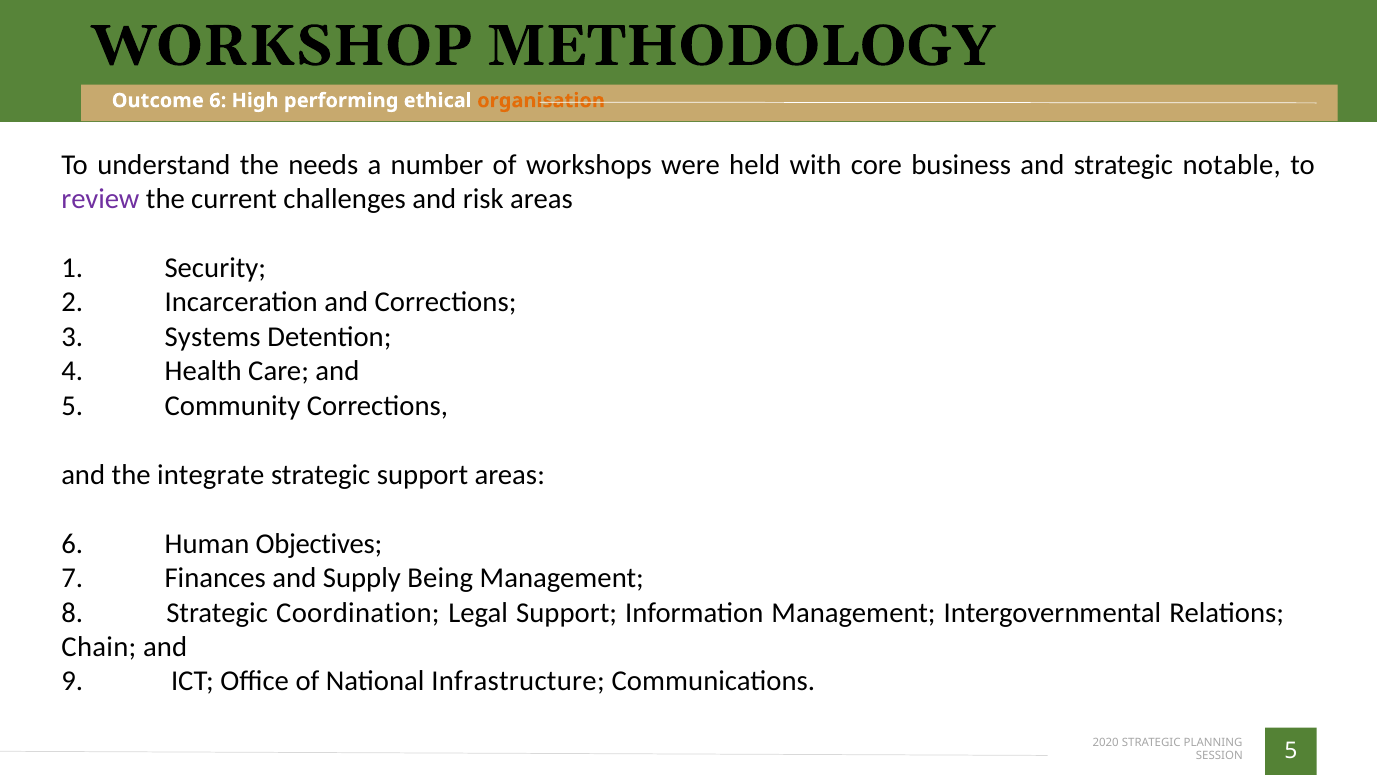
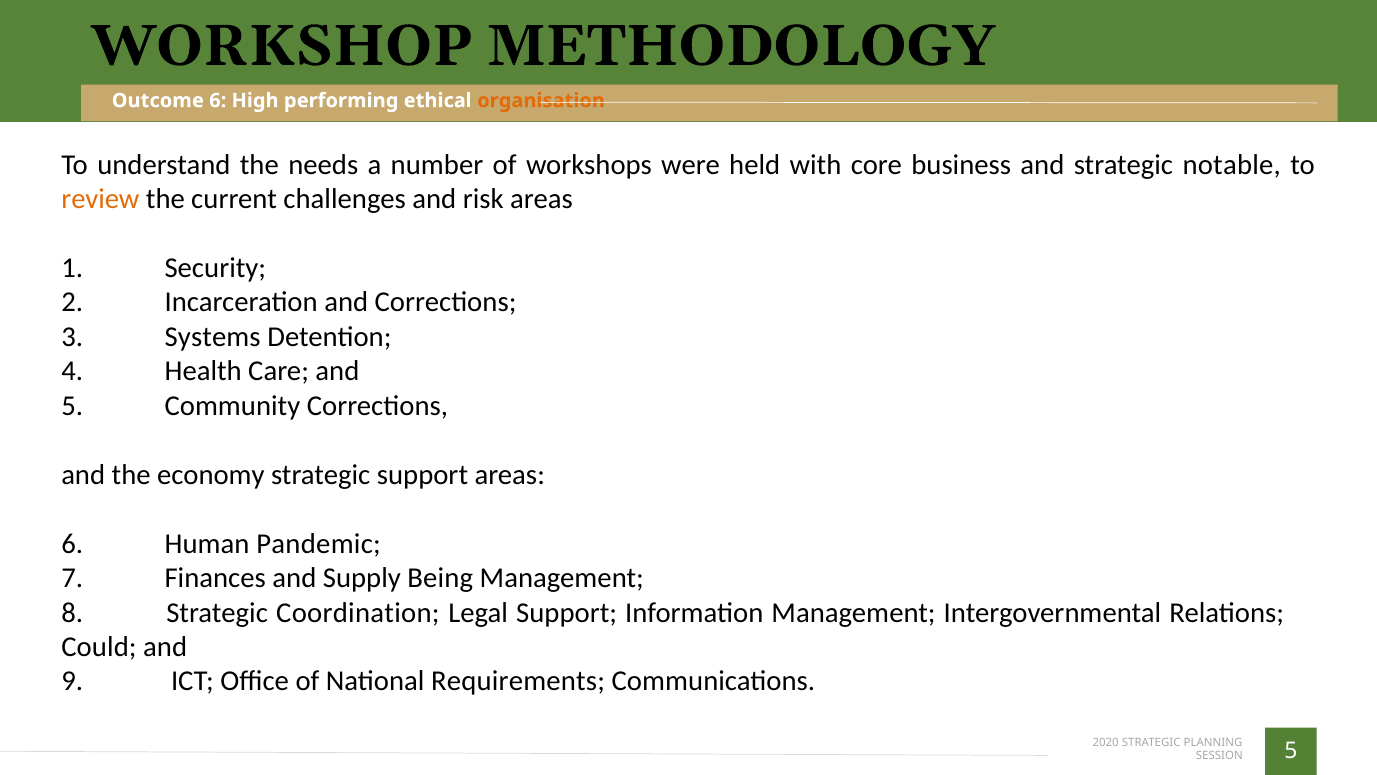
review colour: purple -> orange
integrate: integrate -> economy
Objectives: Objectives -> Pandemic
Chain: Chain -> Could
Infrastructure: Infrastructure -> Requirements
